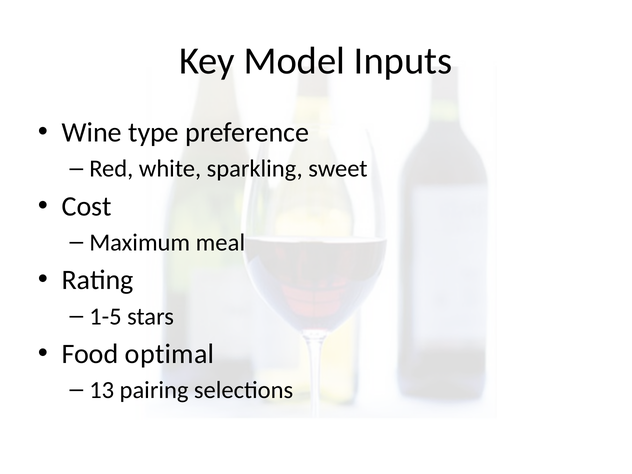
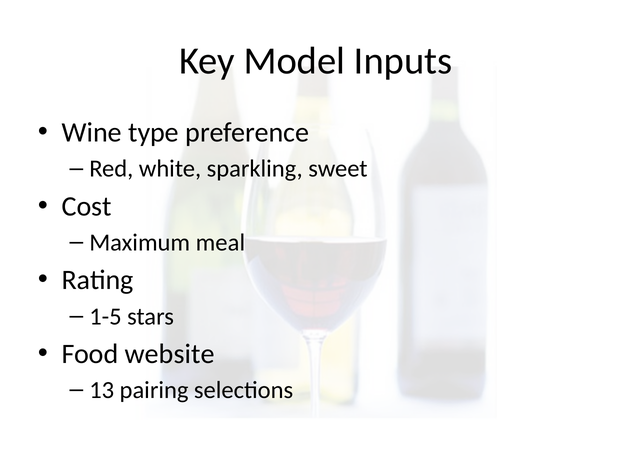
optimal: optimal -> website
